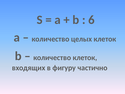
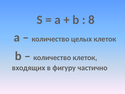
6: 6 -> 8
